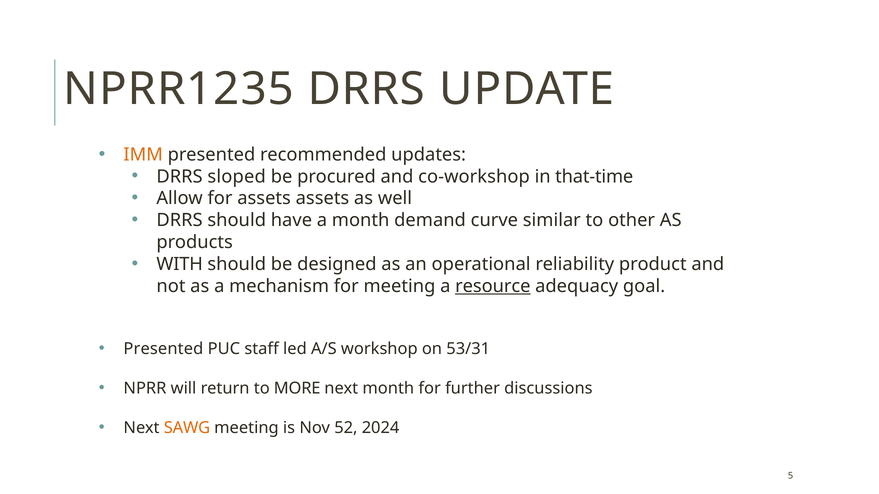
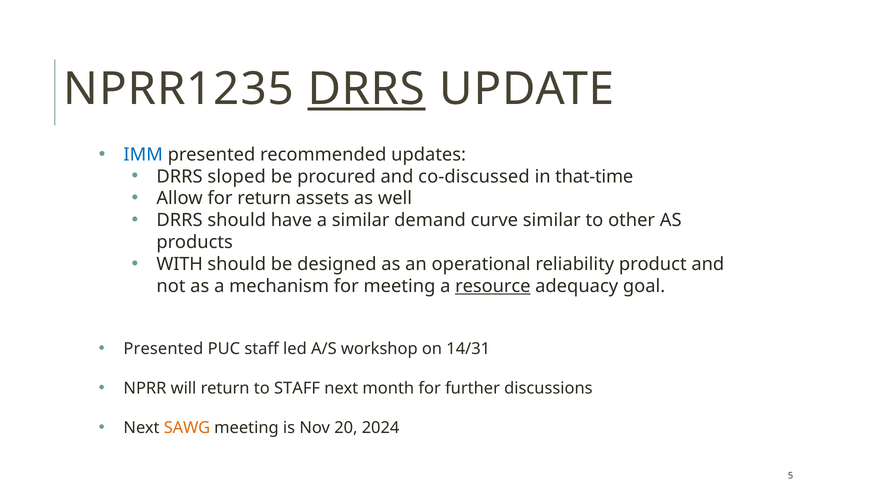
DRRS at (366, 89) underline: none -> present
IMM colour: orange -> blue
co-workshop: co-workshop -> co-discussed
for assets: assets -> return
a month: month -> similar
53/31: 53/31 -> 14/31
to MORE: MORE -> STAFF
52: 52 -> 20
